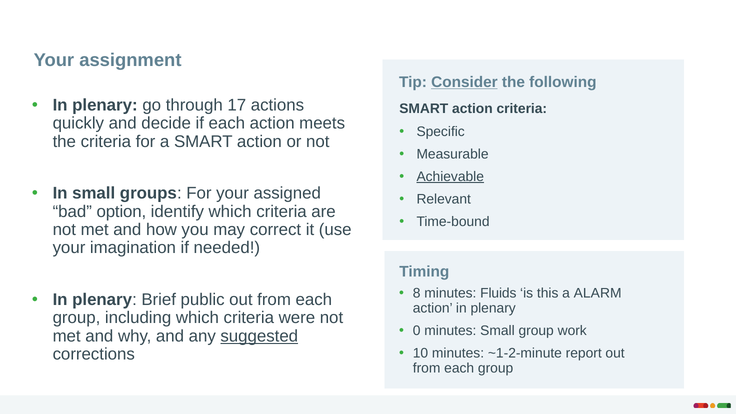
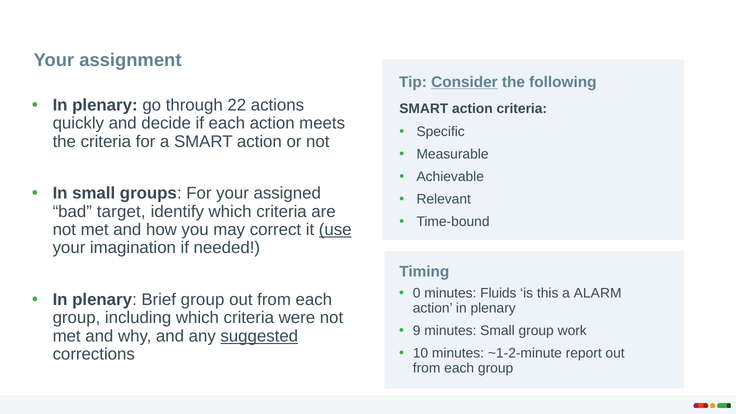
17: 17 -> 22
Achievable underline: present -> none
option: option -> target
use underline: none -> present
8: 8 -> 0
Brief public: public -> group
0: 0 -> 9
